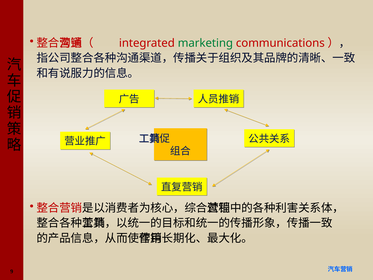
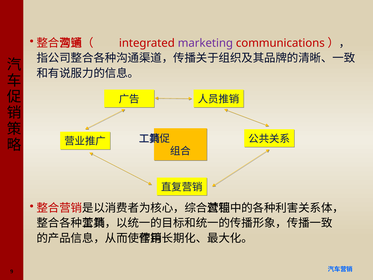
marketing colour: green -> purple
